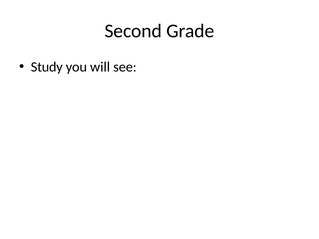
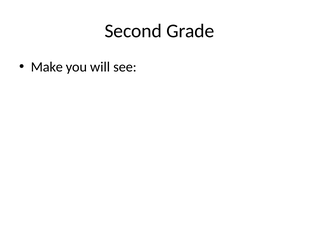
Study: Study -> Make
